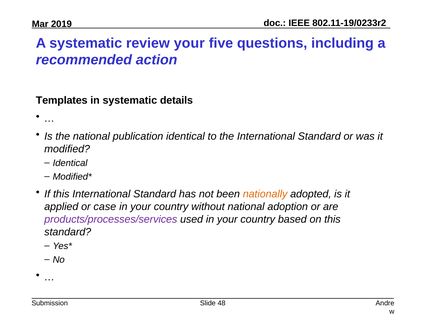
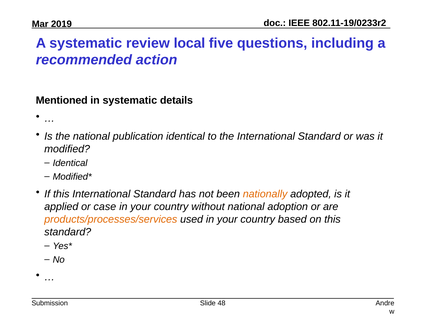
review your: your -> local
Templates: Templates -> Mentioned
products/processes/services colour: purple -> orange
